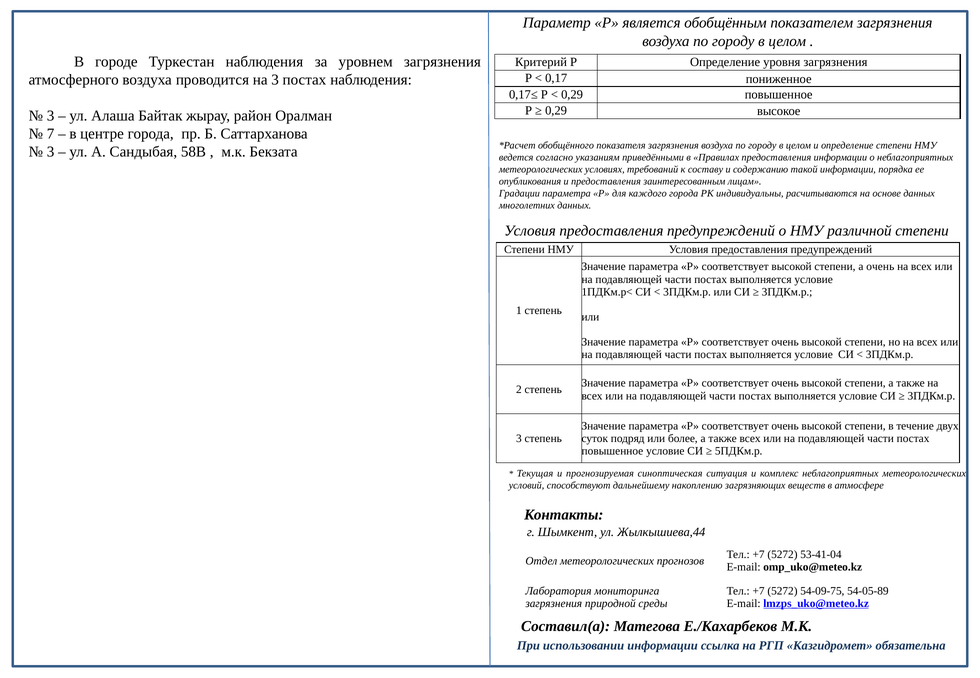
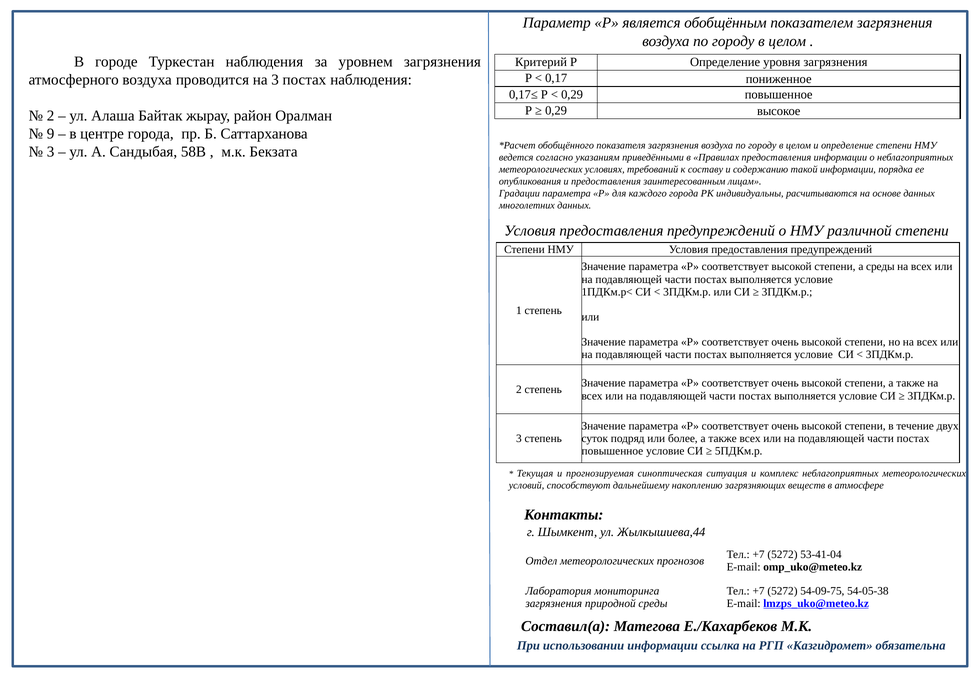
3 at (51, 116): 3 -> 2
7: 7 -> 9
а очень: очень -> среды
54-05-89: 54-05-89 -> 54-05-38
